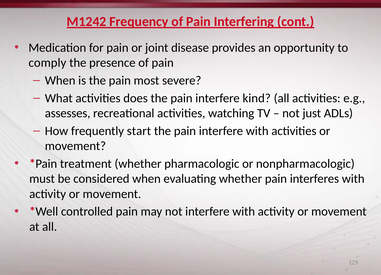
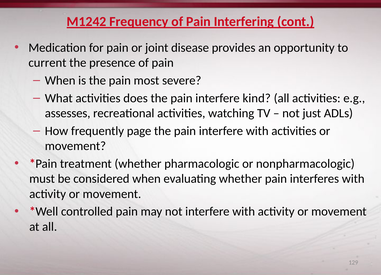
comply: comply -> current
start: start -> page
